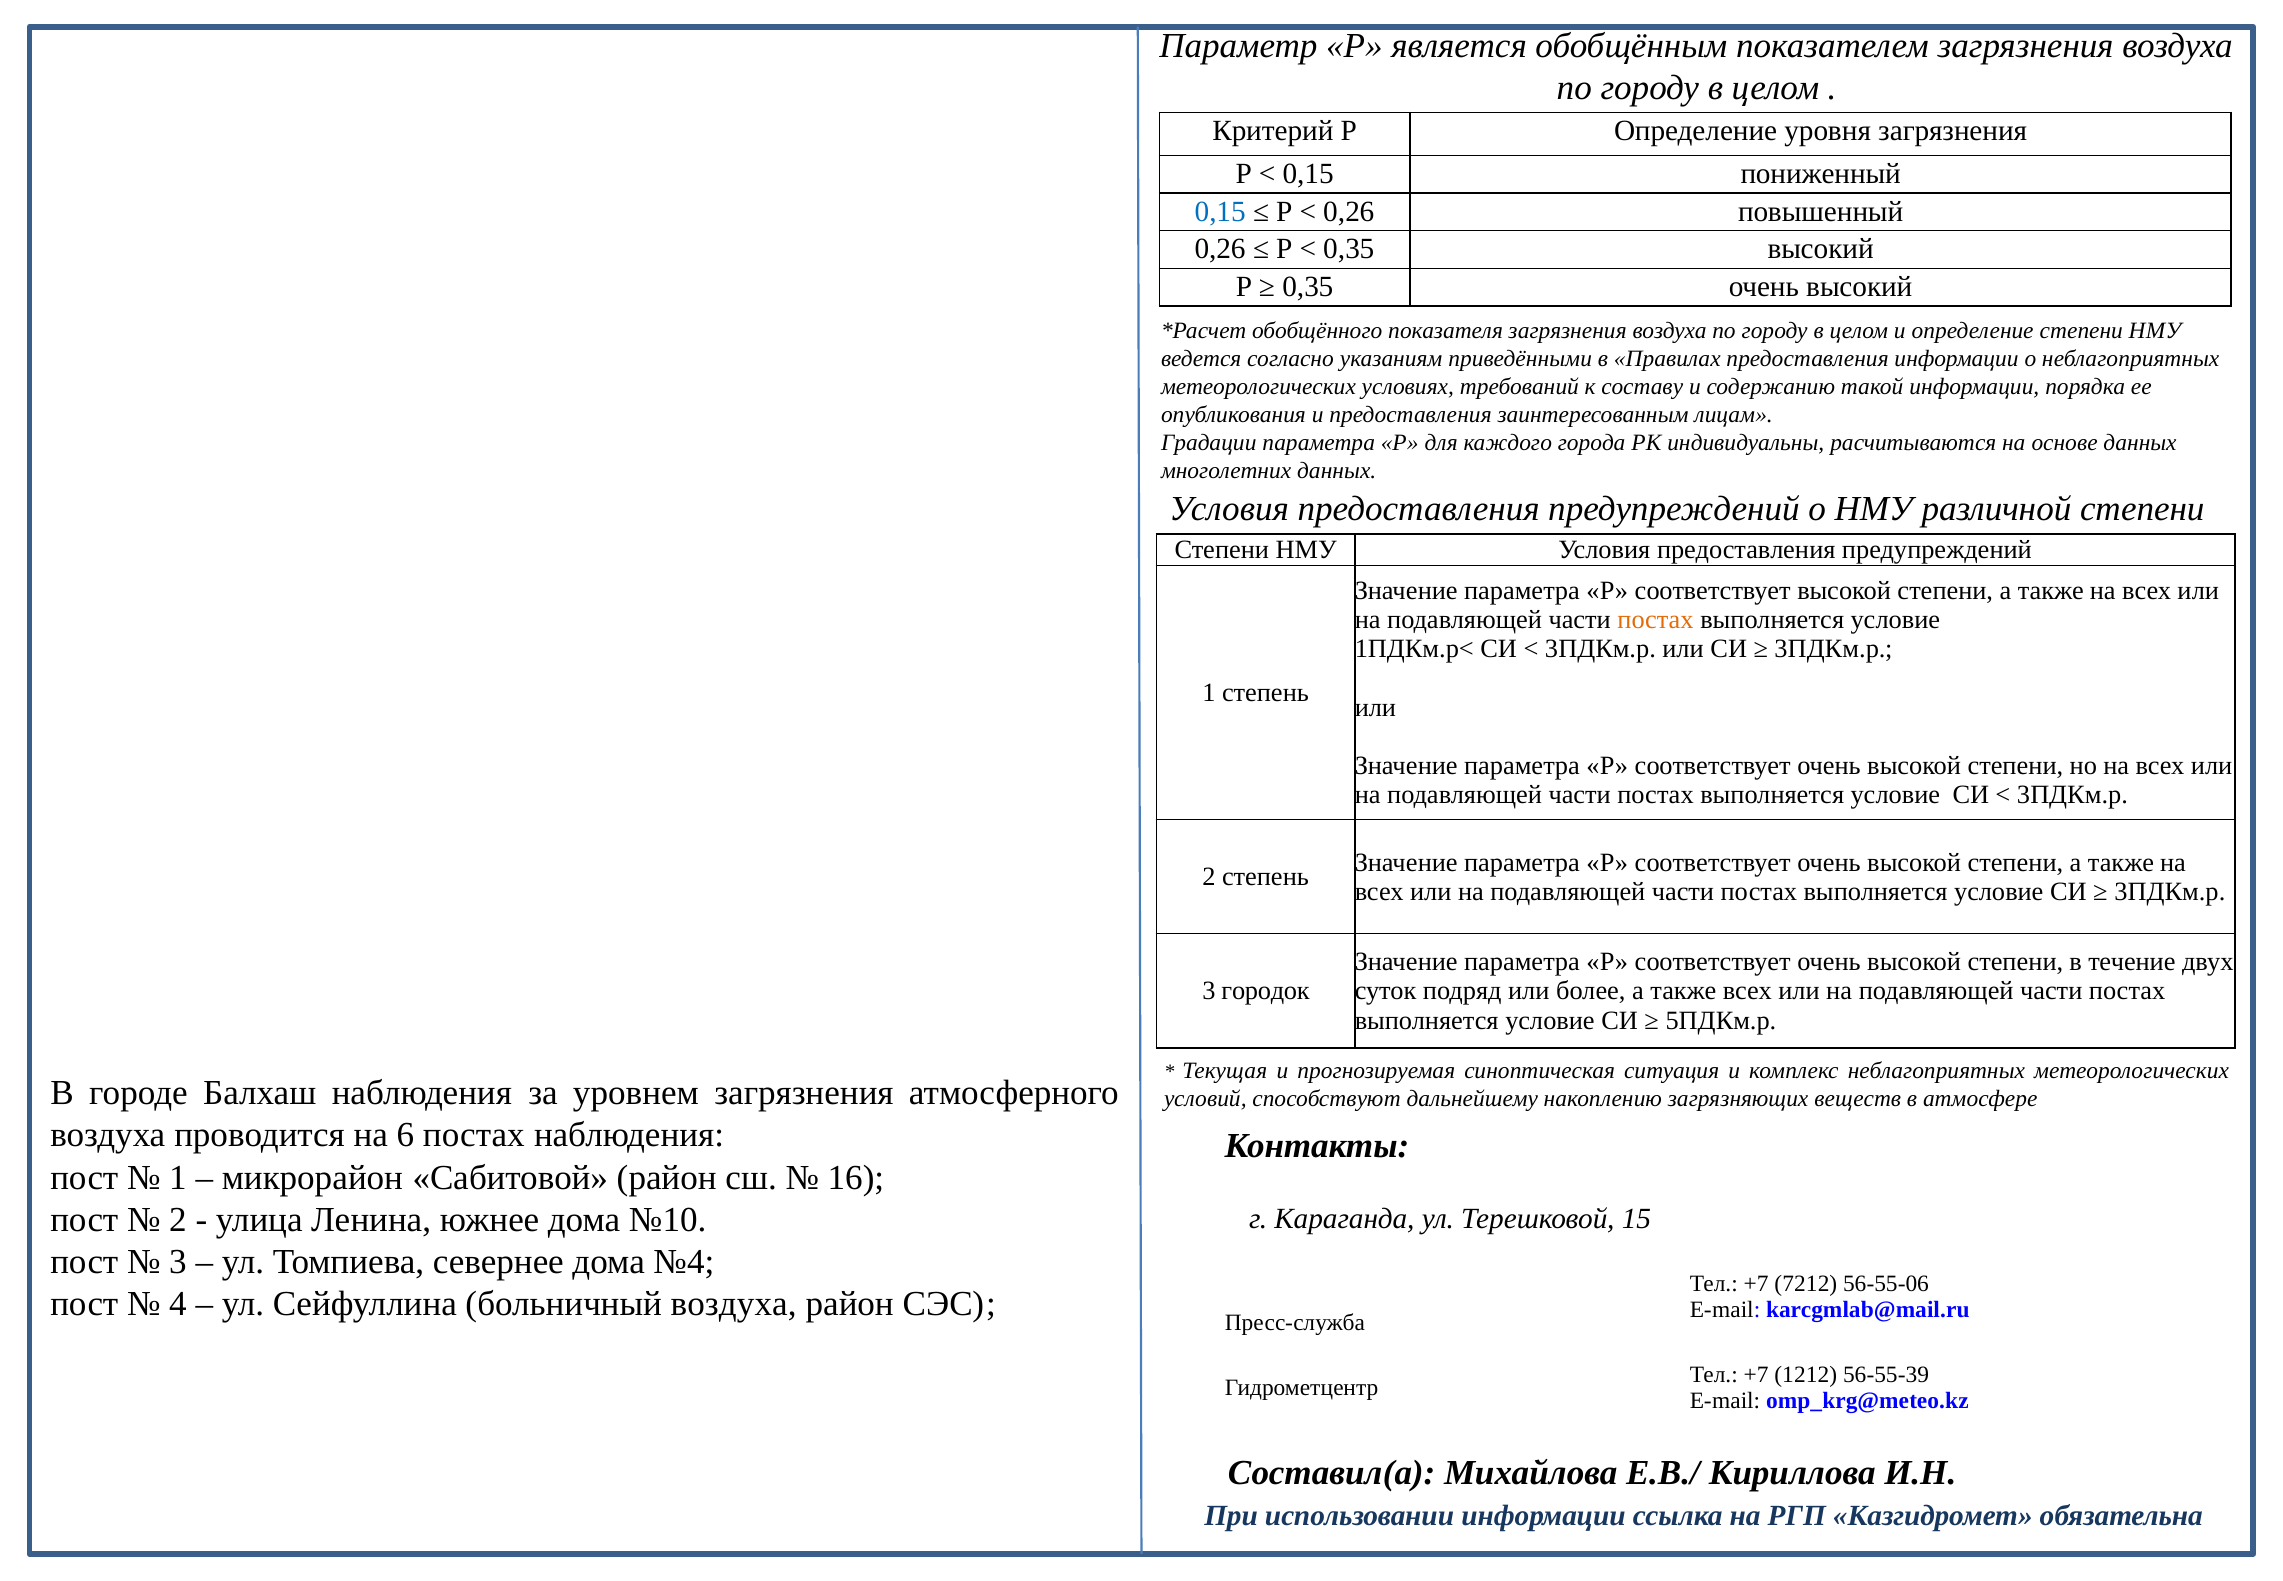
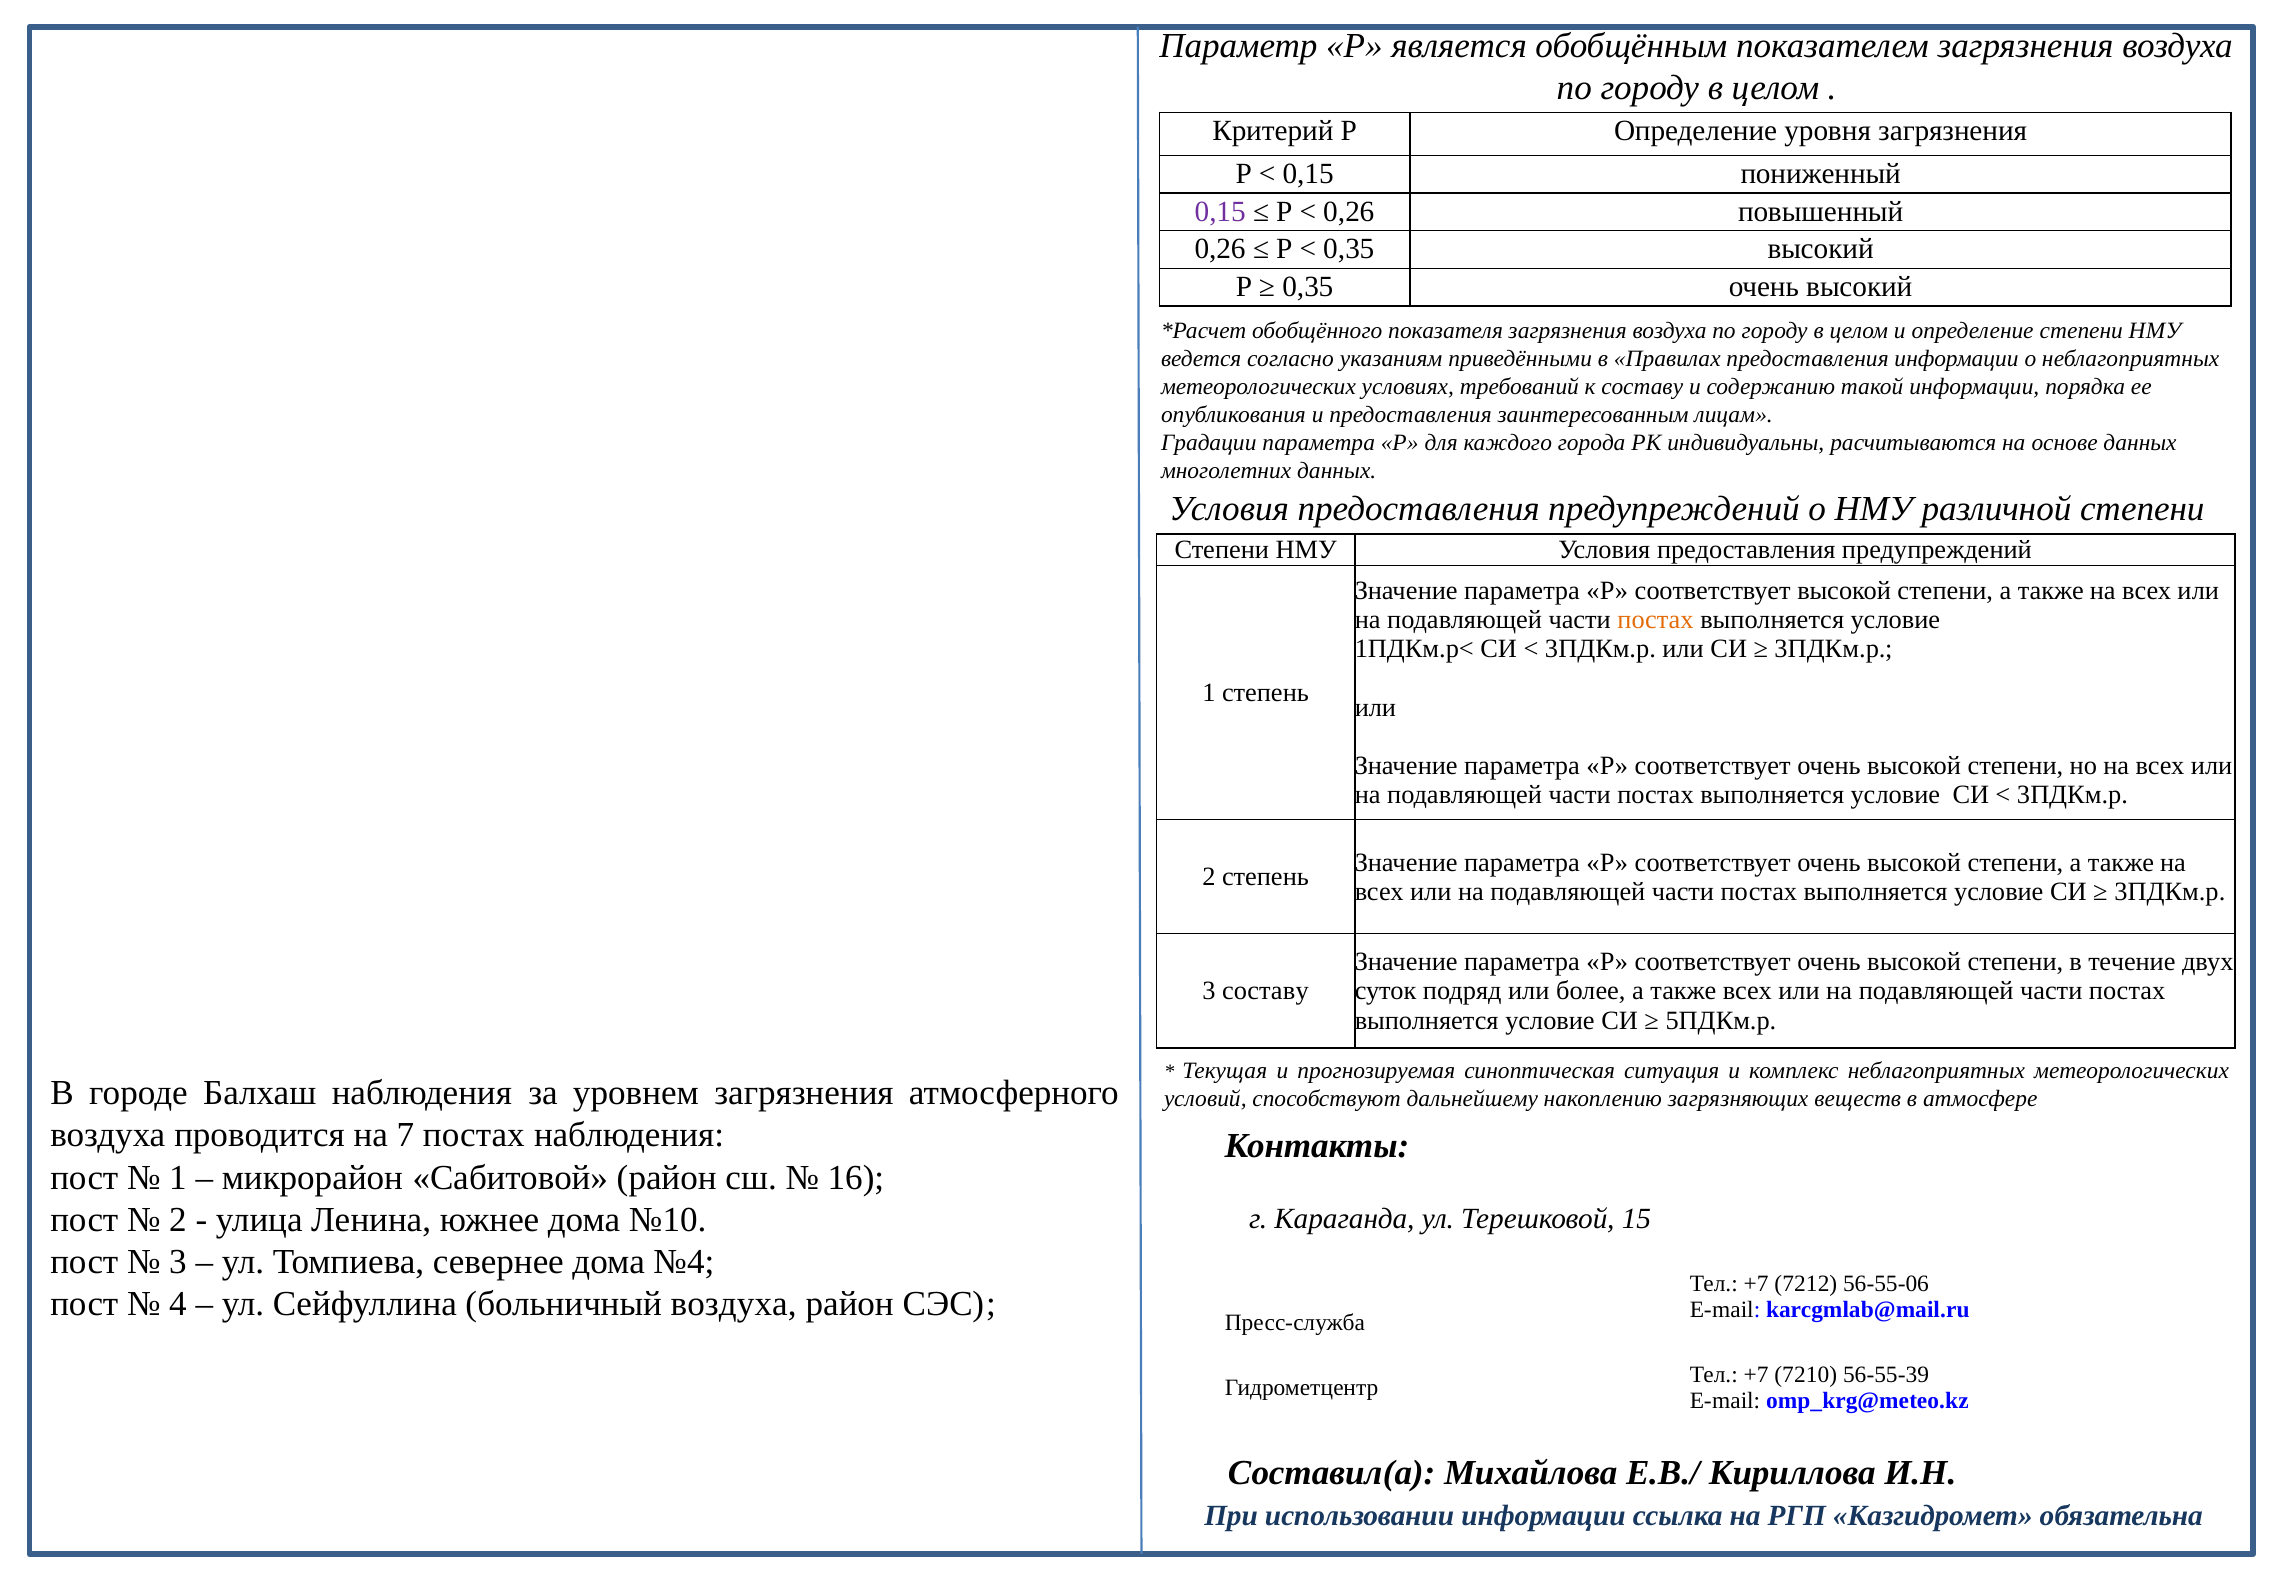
0,15 at (1220, 212) colour: blue -> purple
3 городок: городок -> составу
6: 6 -> 7
1212: 1212 -> 7210
